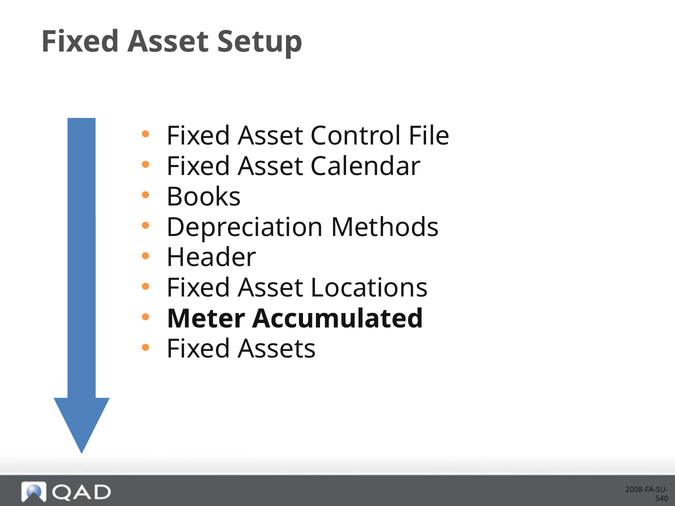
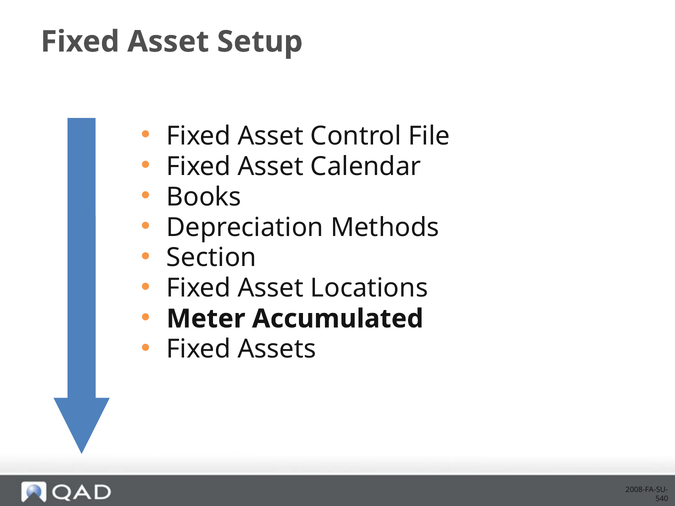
Header: Header -> Section
